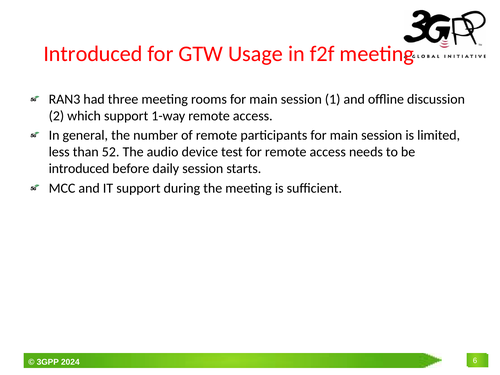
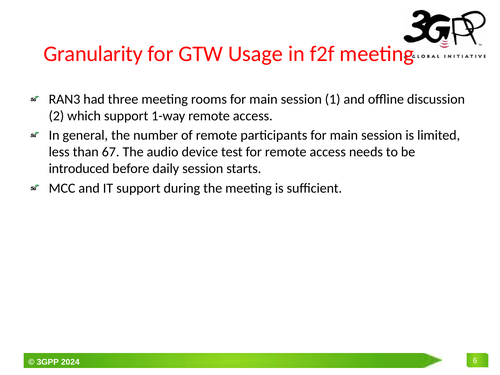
Introduced at (93, 54): Introduced -> Granularity
52: 52 -> 67
